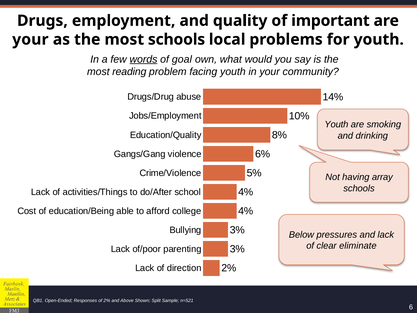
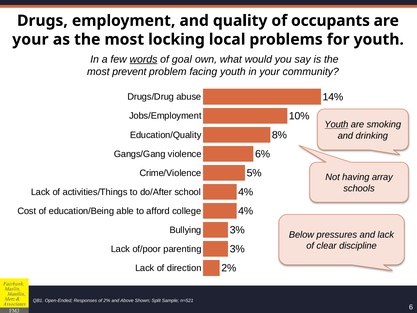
important: important -> occupants
most schools: schools -> locking
reading: reading -> prevent
Youth at (336, 124) underline: none -> present
eliminate: eliminate -> discipline
